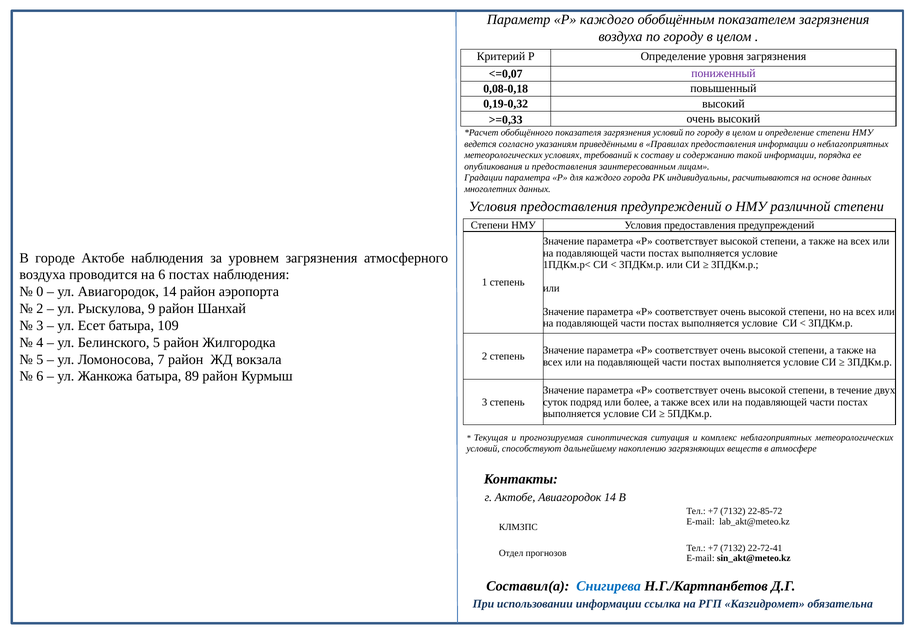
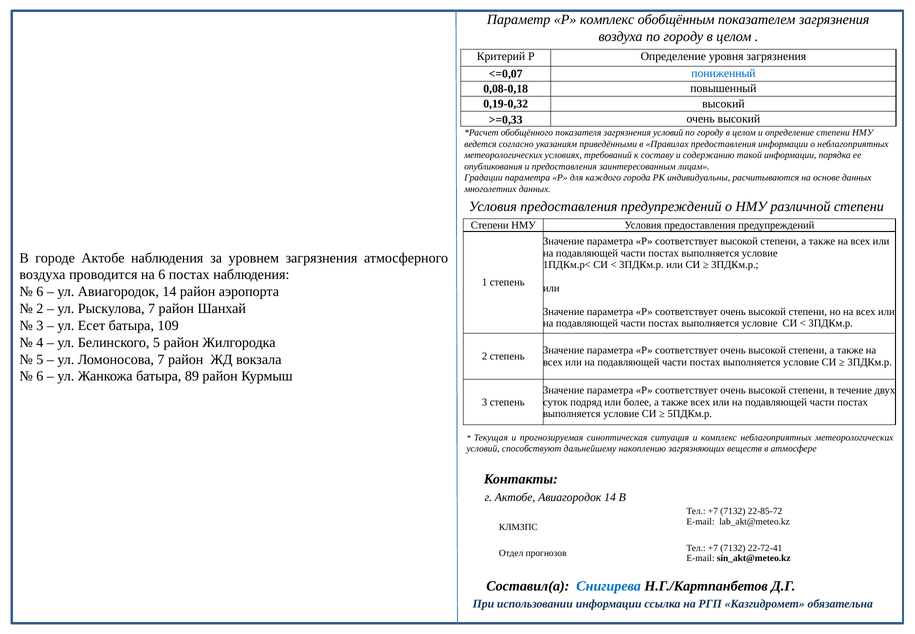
Р каждого: каждого -> комплекс
пониженный colour: purple -> blue
0 at (40, 292): 0 -> 6
Рыскулова 9: 9 -> 7
